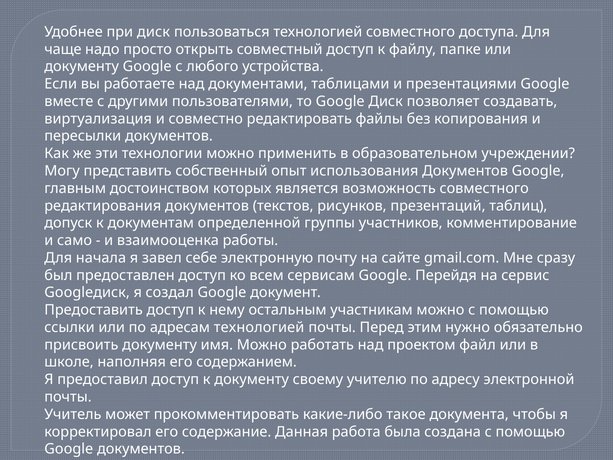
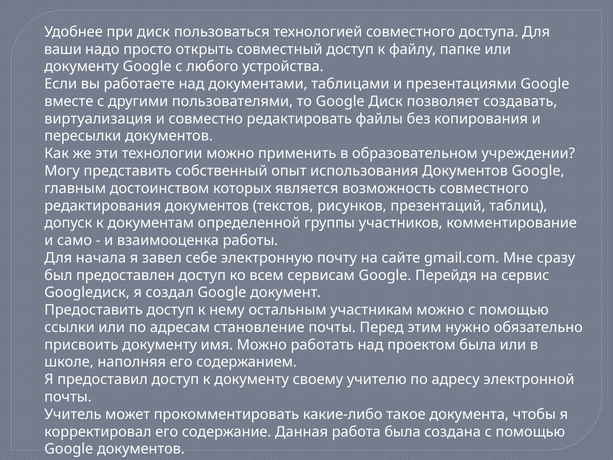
чаще: чаще -> ваши
адресам технологией: технологией -> становление
проектом файл: файл -> была
